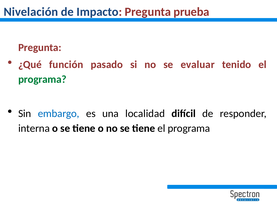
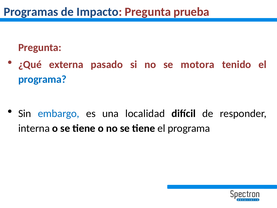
Nivelación: Nivelación -> Programas
función: función -> externa
evaluar: evaluar -> motora
programa at (42, 79) colour: green -> blue
